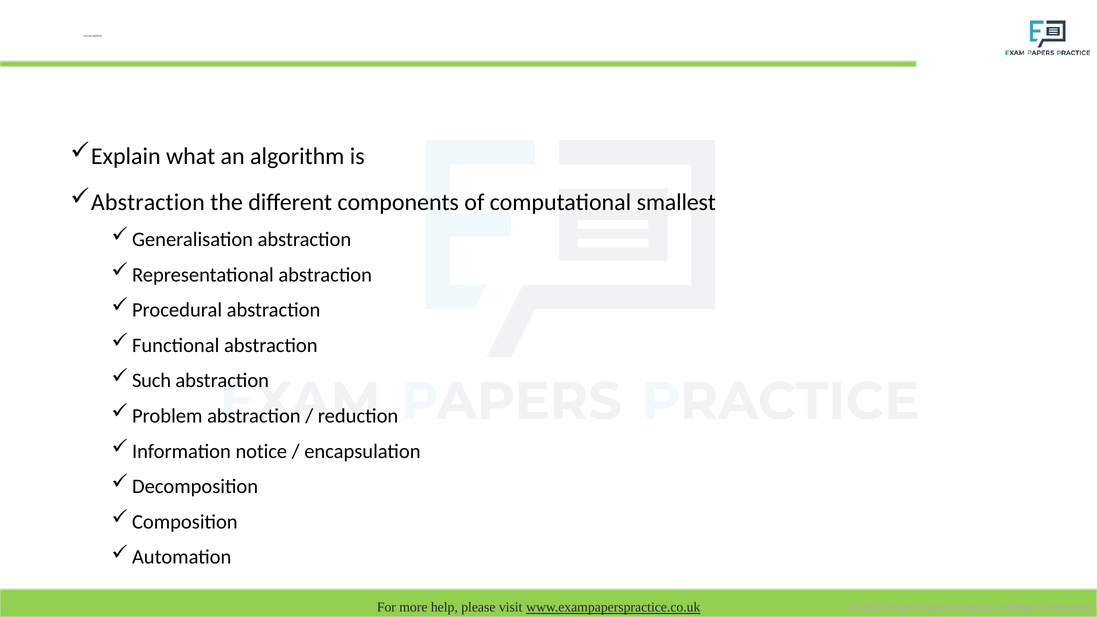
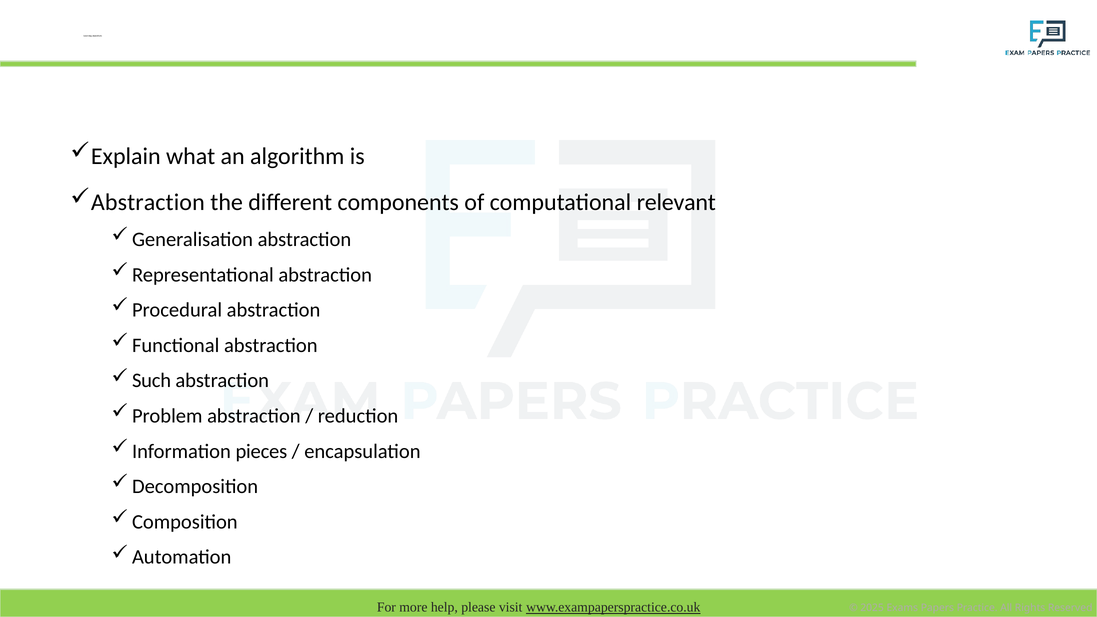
smallest: smallest -> relevant
notice: notice -> pieces
